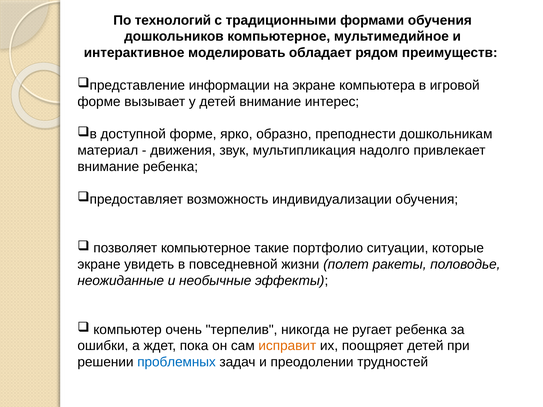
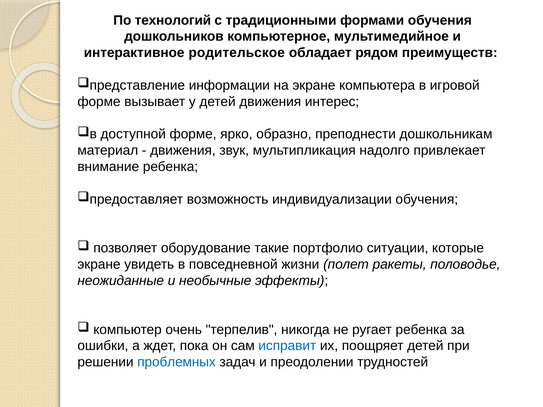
моделировать: моделировать -> родительское
детей внимание: внимание -> движения
позволяет компьютерное: компьютерное -> оборудование
исправит colour: orange -> blue
